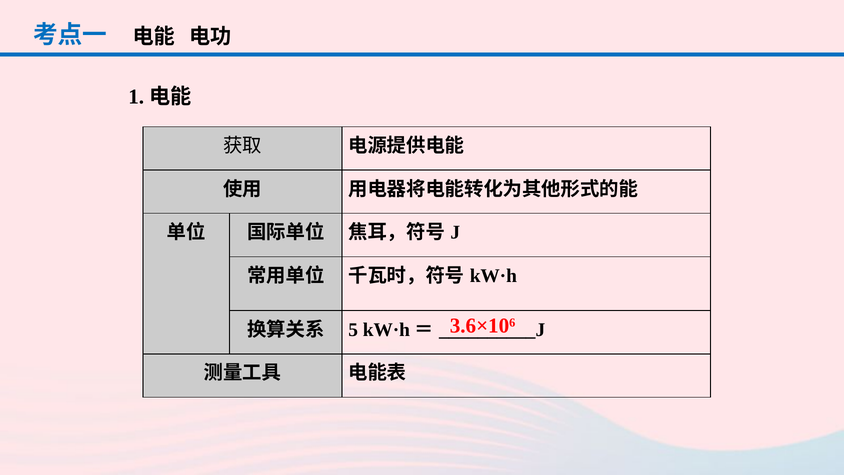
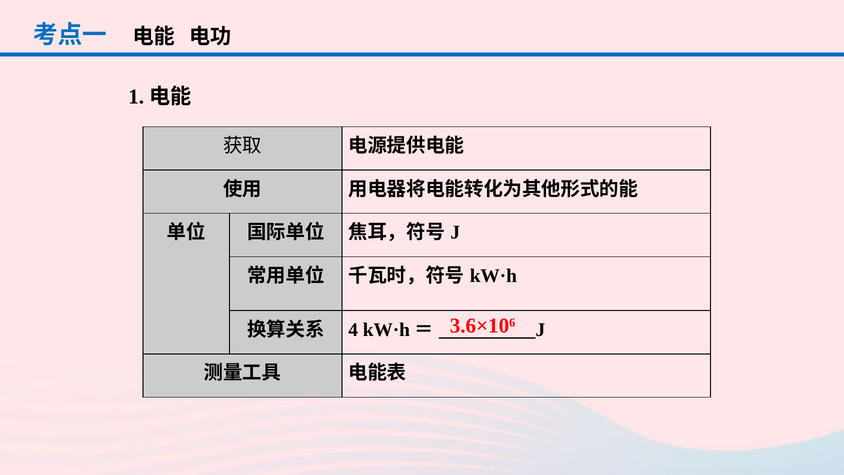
5: 5 -> 4
